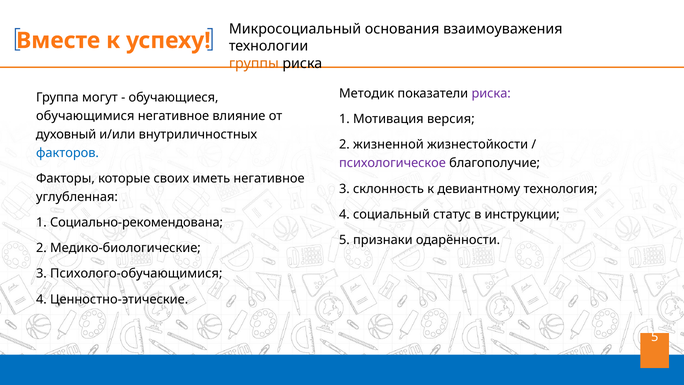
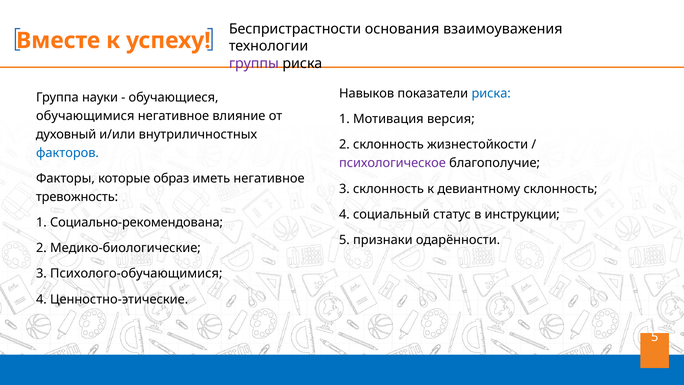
Микросоциальный: Микросоциальный -> Беспристрастности
группы colour: orange -> purple
Методик: Методик -> Навыков
риска at (491, 93) colour: purple -> blue
могут: могут -> науки
2 жизненной: жизненной -> склонность
своих: своих -> образ
девиантному технология: технология -> склонность
углубленная: углубленная -> тревожность
